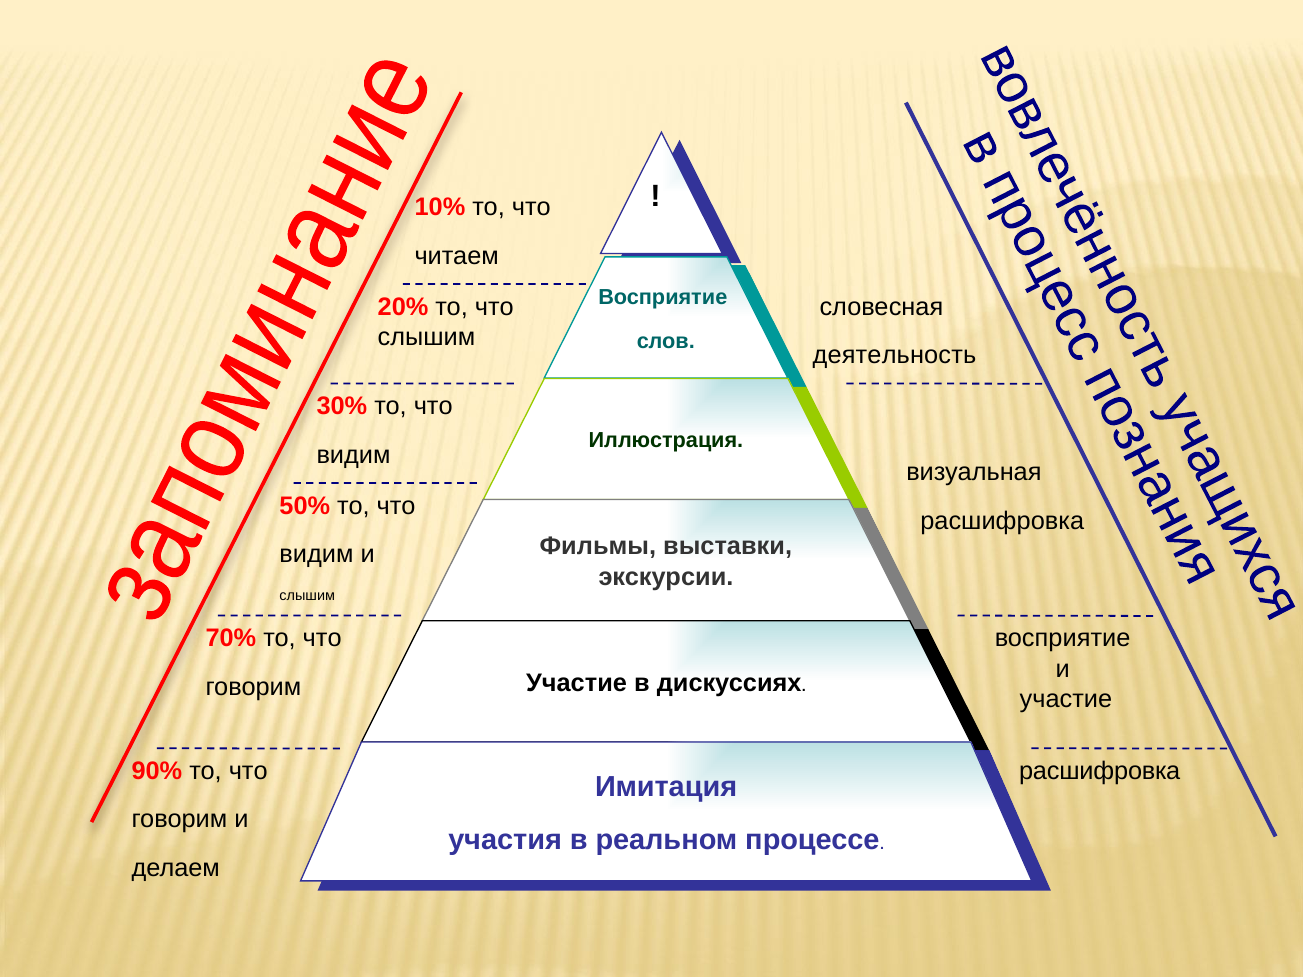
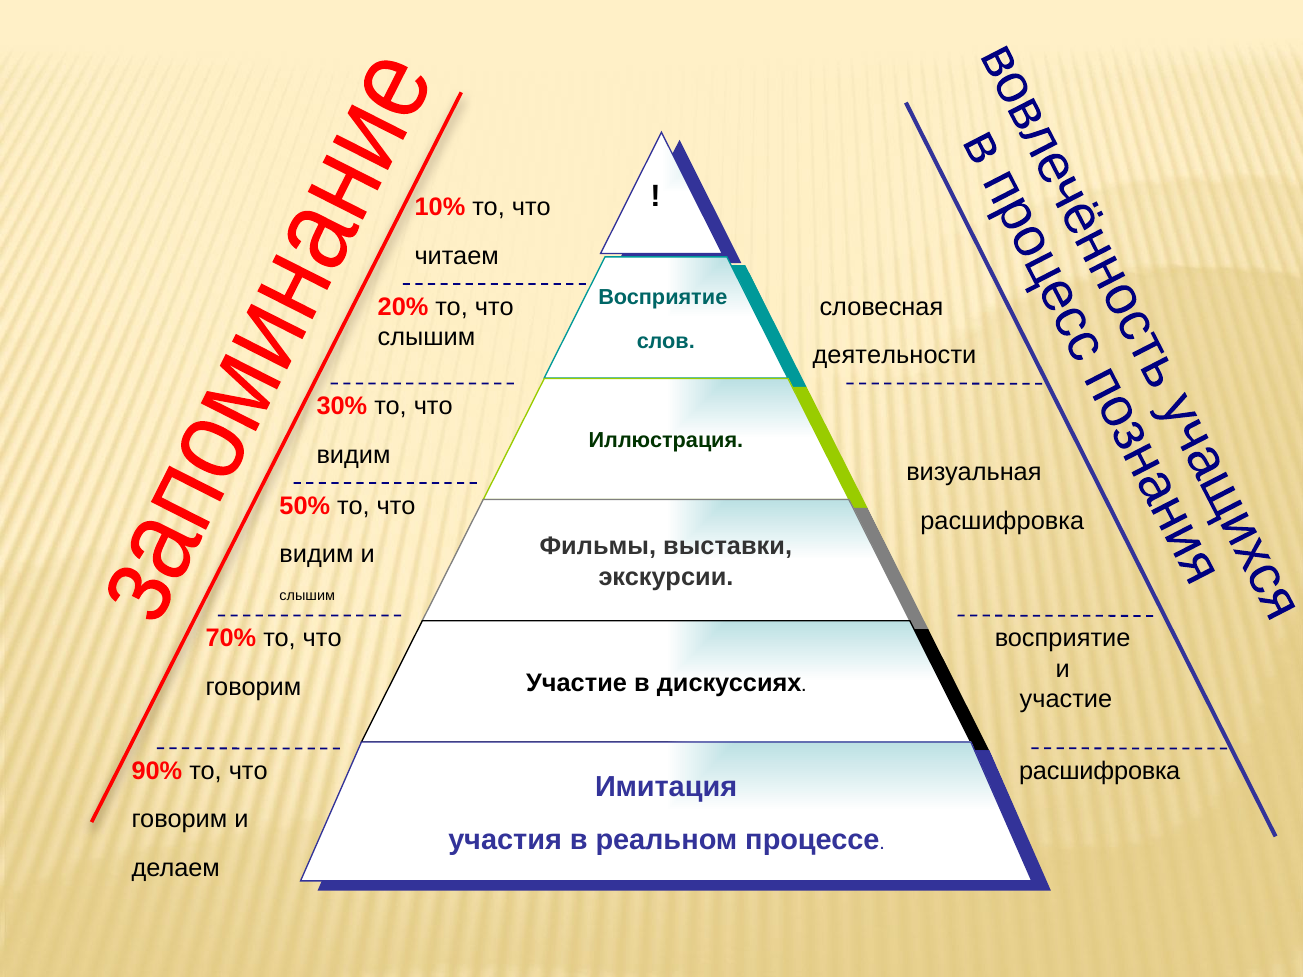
деятельность: деятельность -> деятельности
